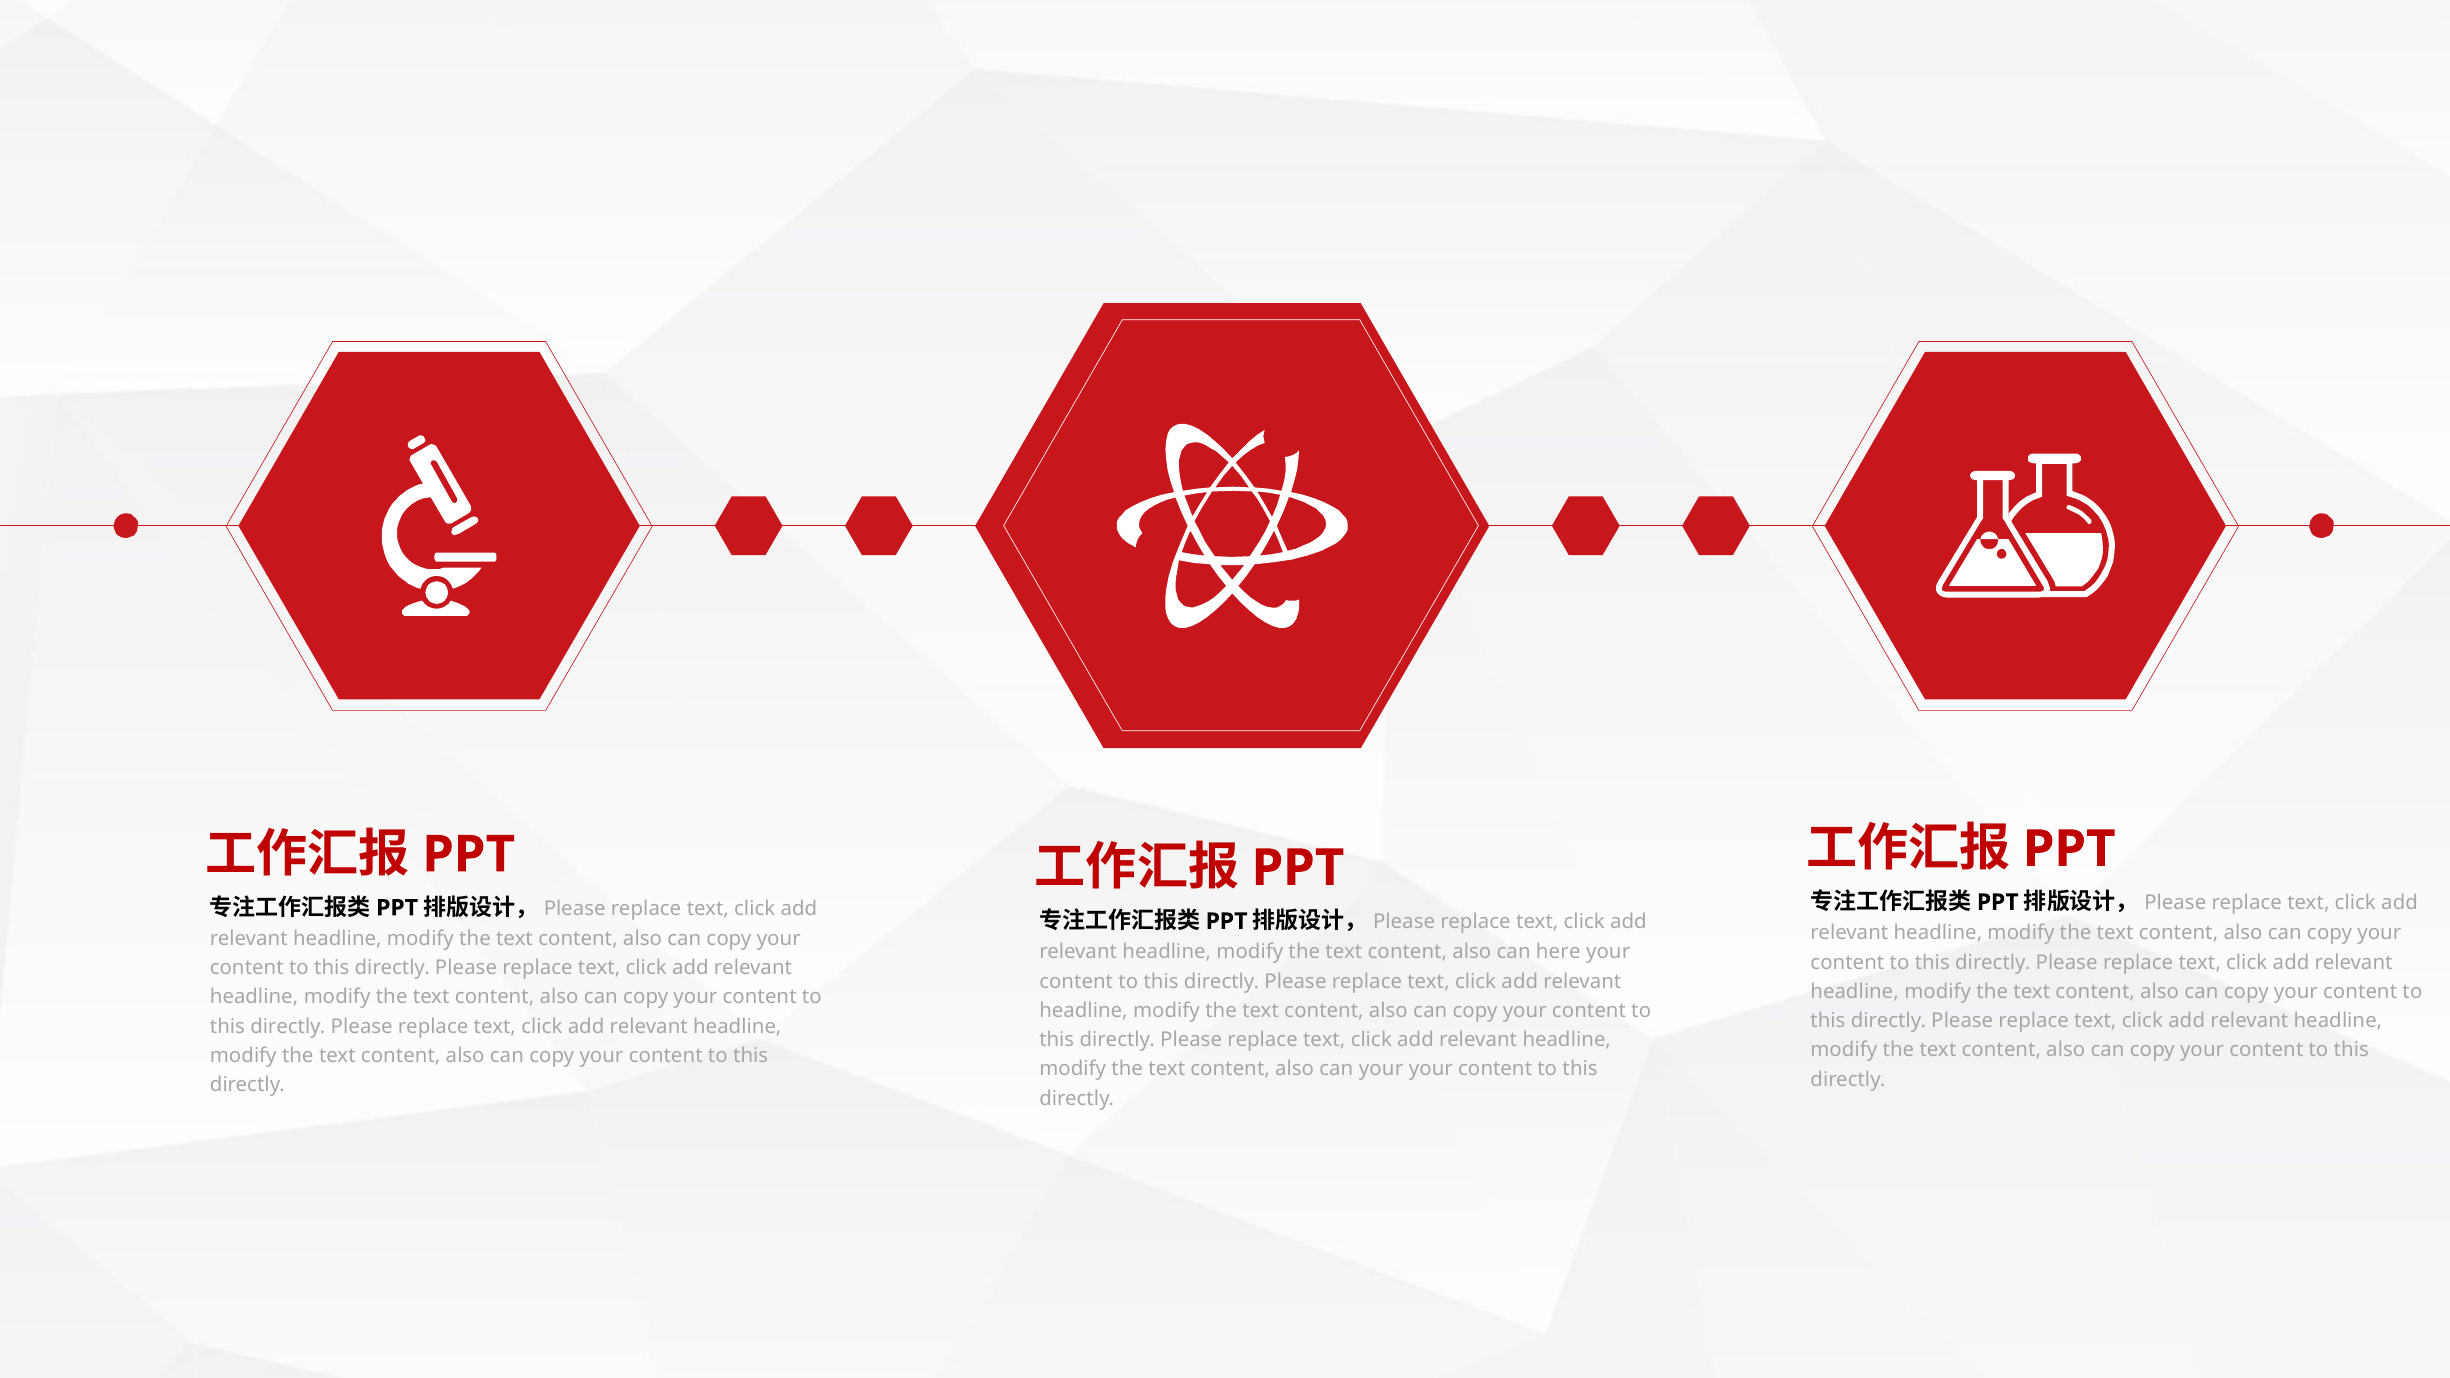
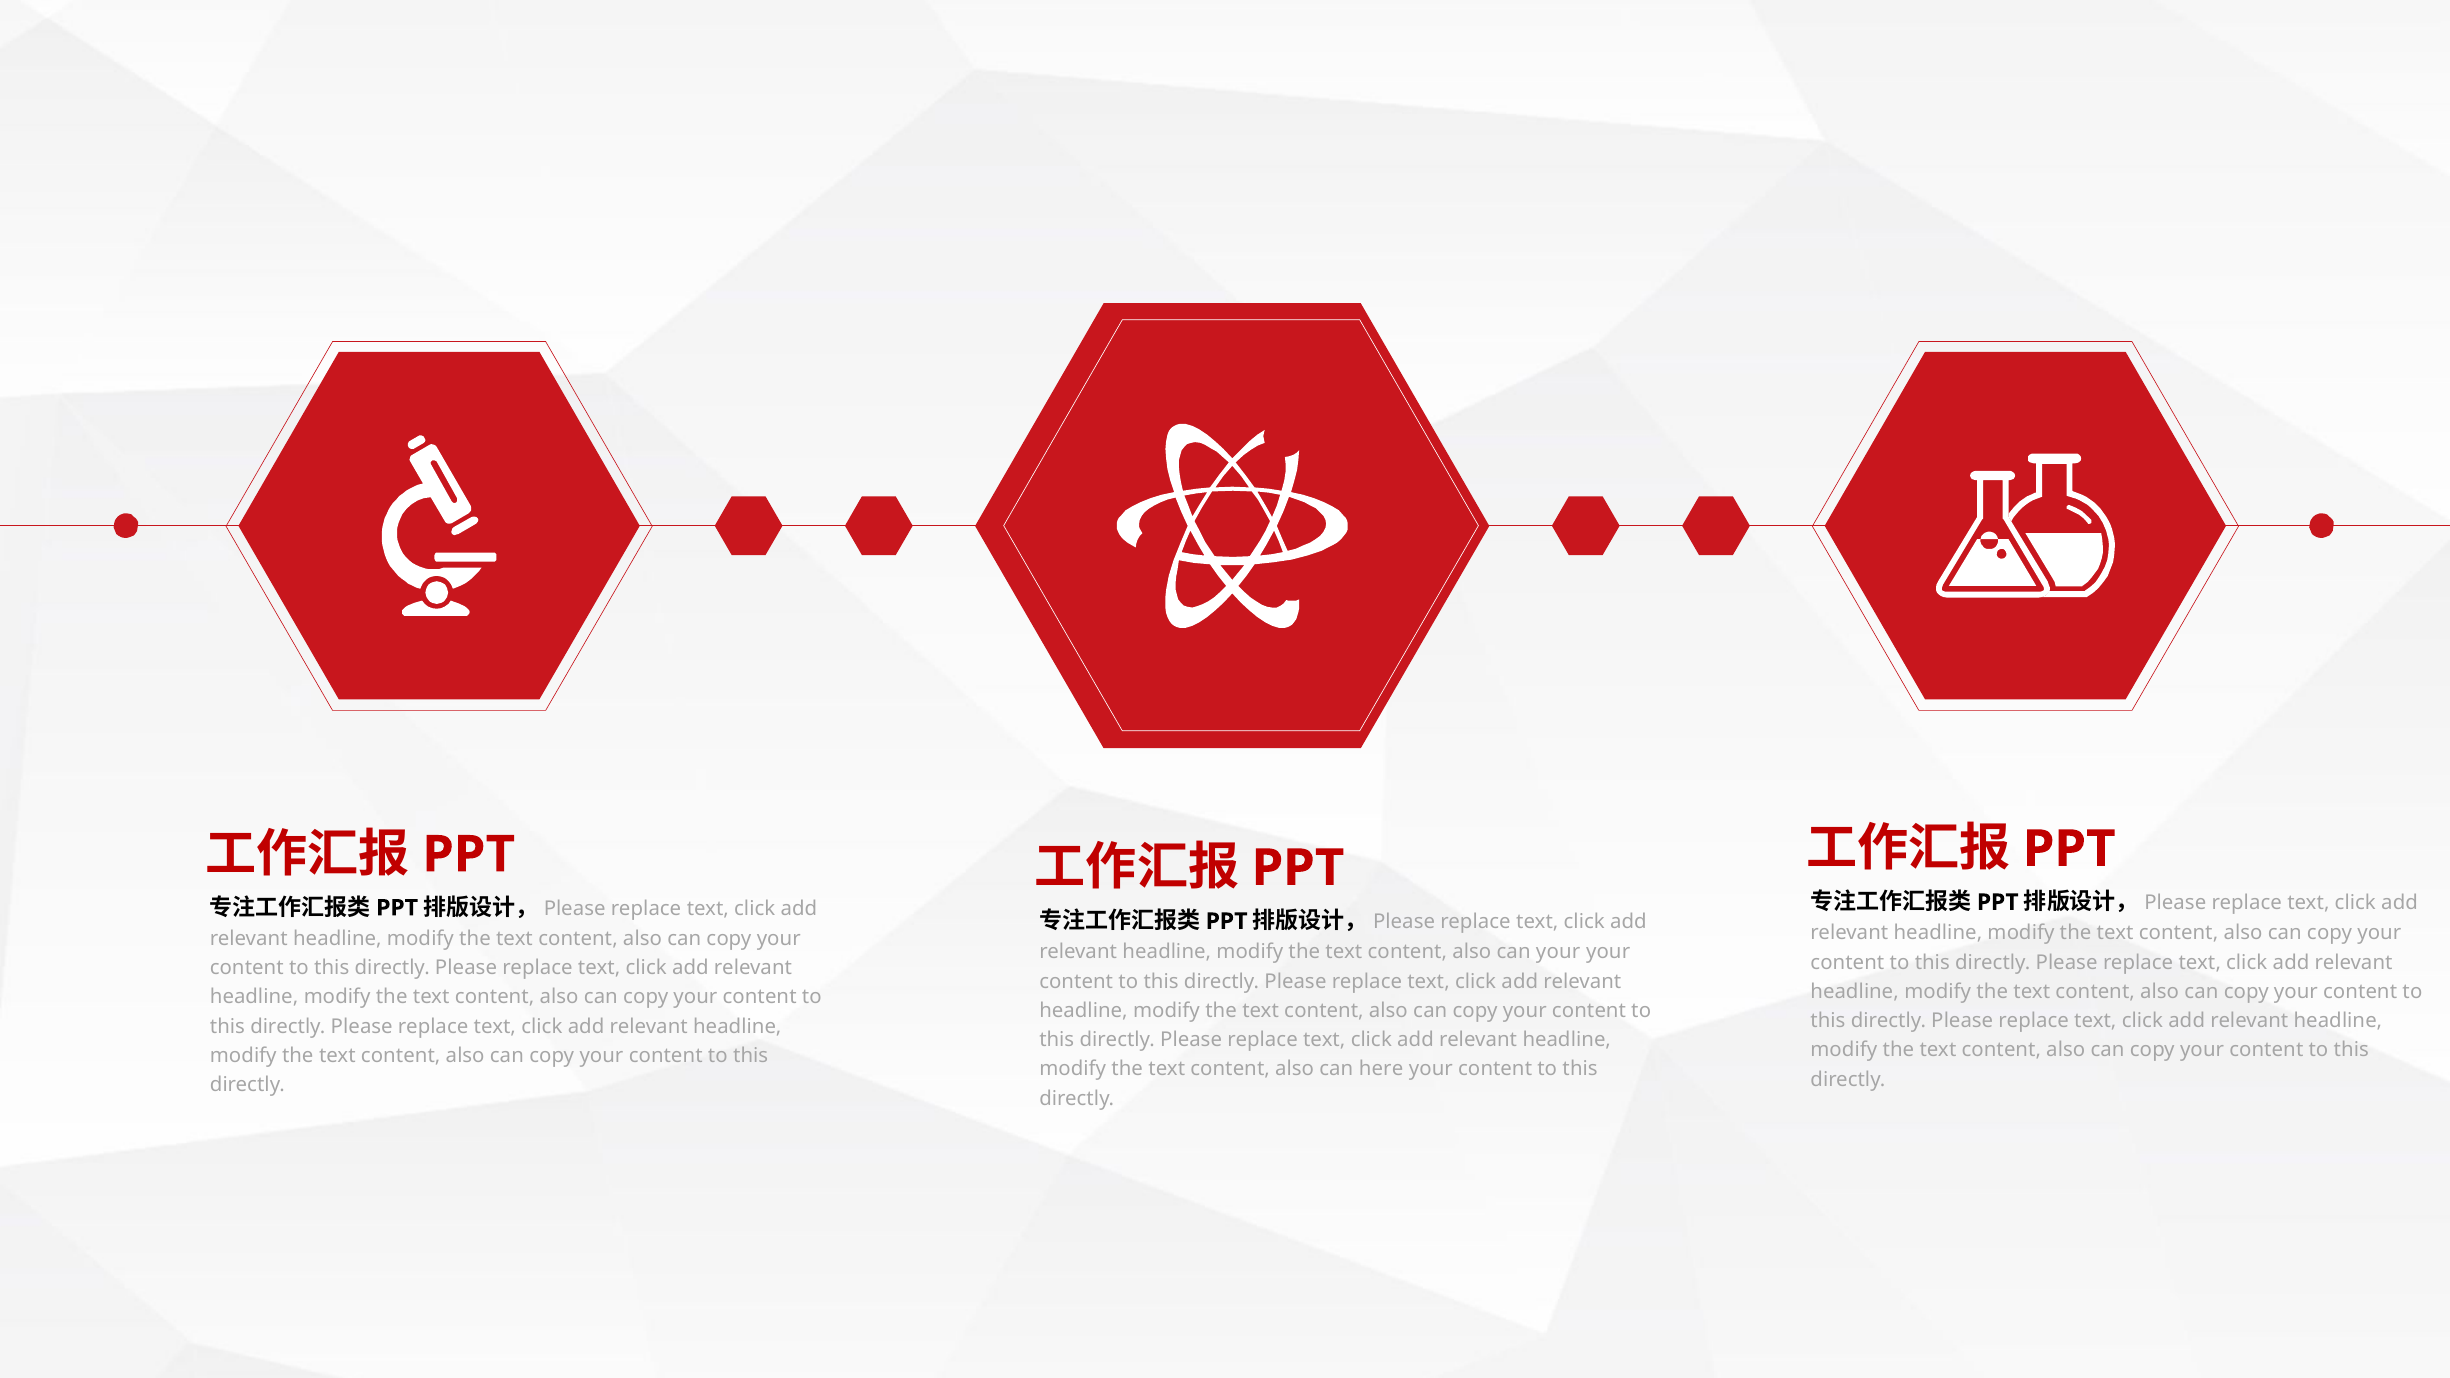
can here: here -> your
can your: your -> here
